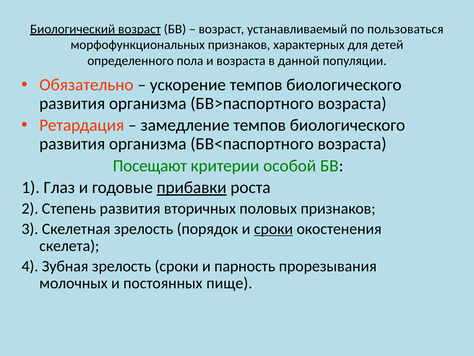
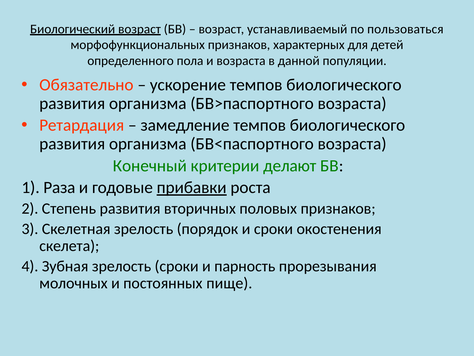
Посещают: Посещают -> Конечный
особой: особой -> делают
Глаз: Глаз -> Раза
сроки at (273, 229) underline: present -> none
